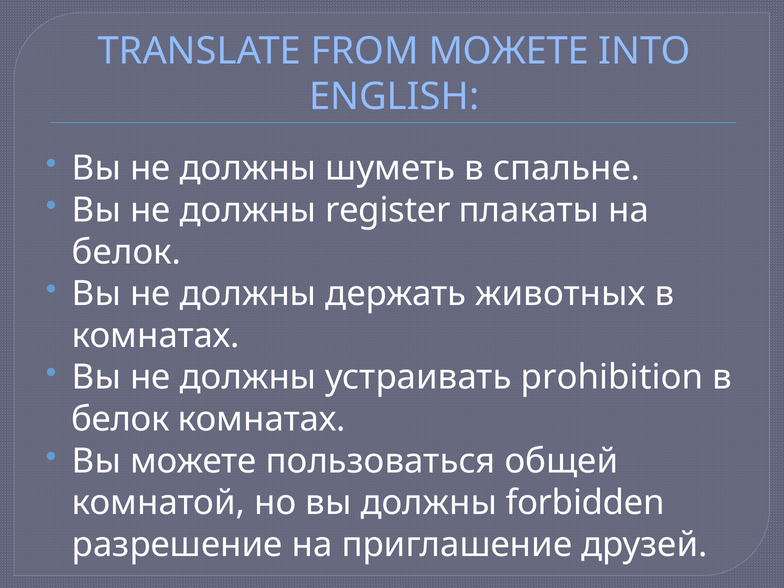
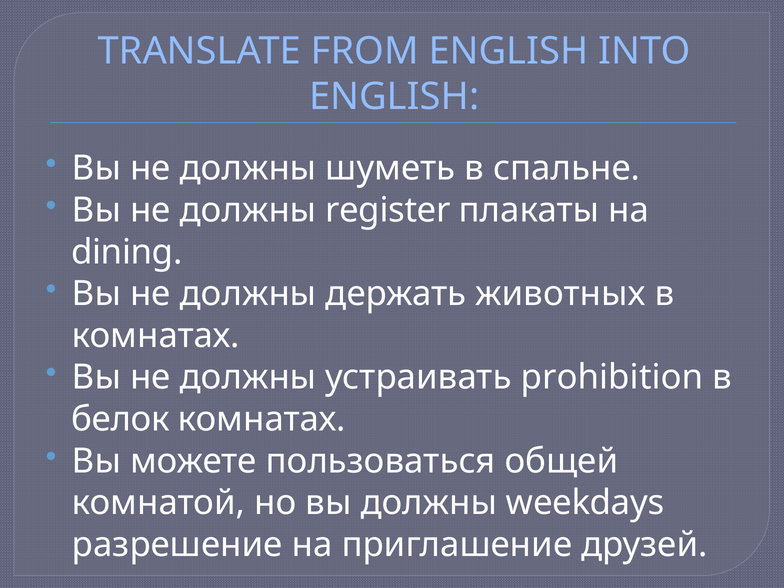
FROM МОЖЕТЕ: МОЖЕТЕ -> ENGLISH
белок at (127, 252): белок -> dining
forbidden: forbidden -> weekdays
